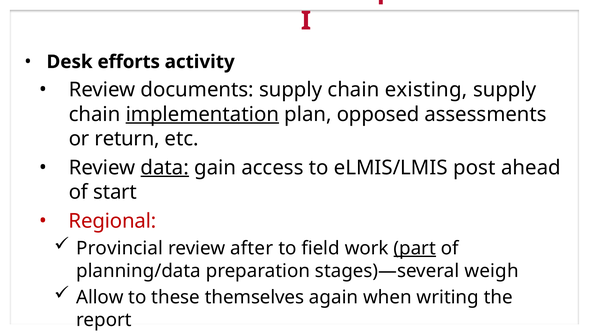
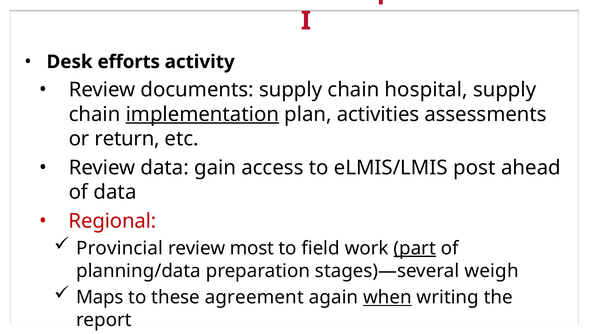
existing: existing -> hospital
opposed: opposed -> activities
data at (165, 168) underline: present -> none
of start: start -> data
after: after -> most
Allow: Allow -> Maps
themselves: themselves -> agreement
when underline: none -> present
